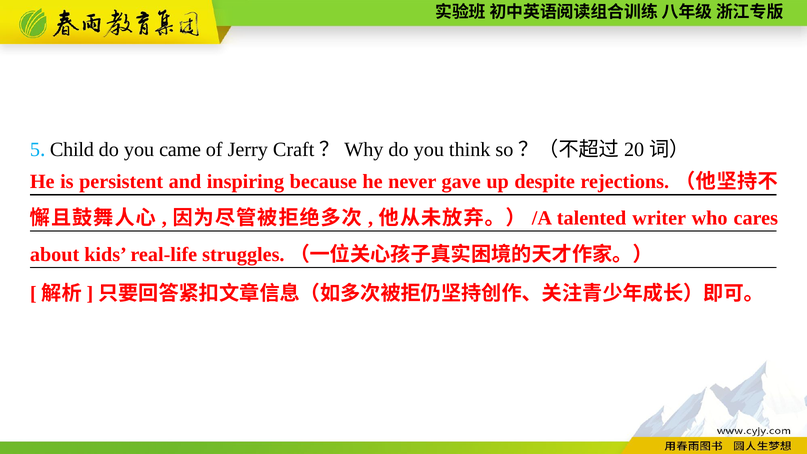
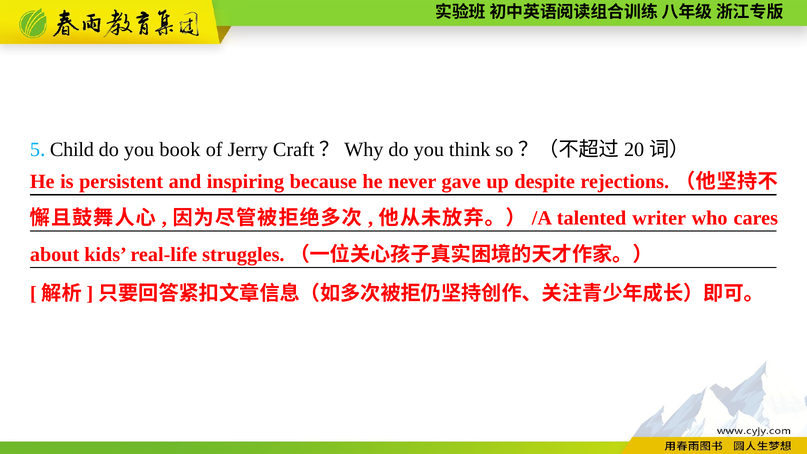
came: came -> book
